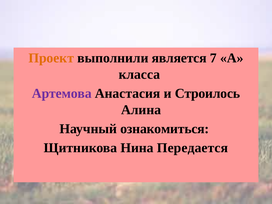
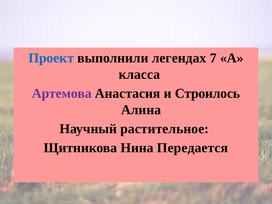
Проект colour: orange -> blue
является: является -> легендах
ознакомиться: ознакомиться -> растительное
